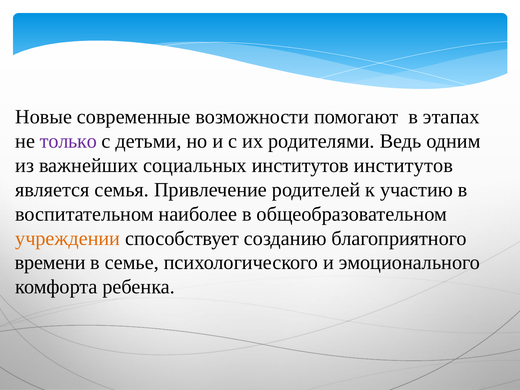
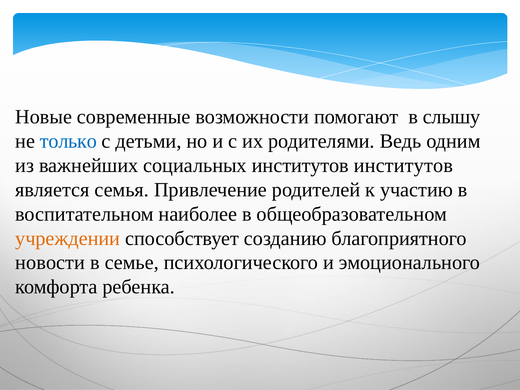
этапах: этапах -> слышу
только colour: purple -> blue
времени: времени -> новости
